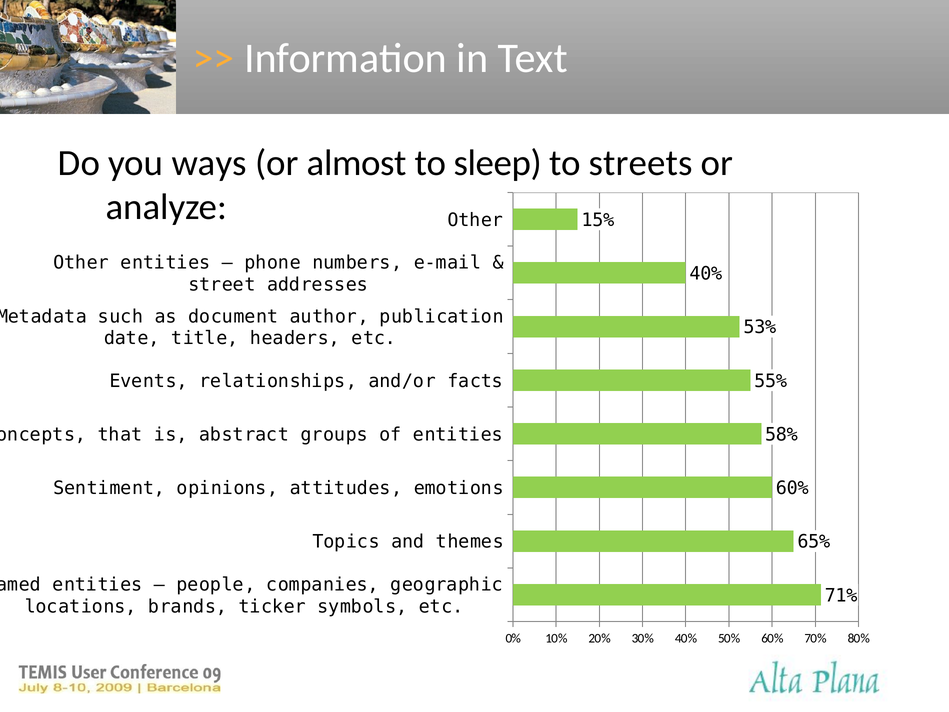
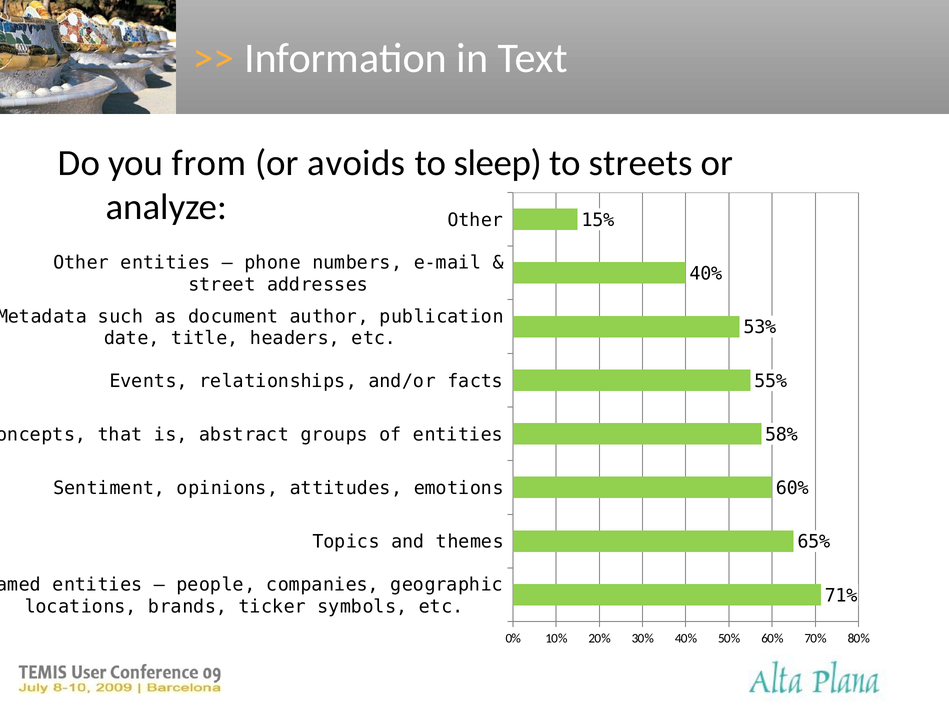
ways: ways -> from
almost: almost -> avoids
